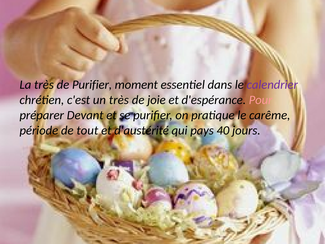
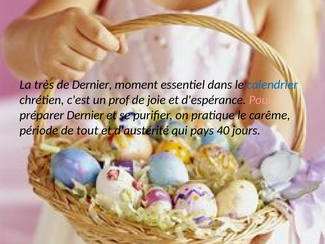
de Purifier: Purifier -> Dernier
calendrier colour: purple -> blue
un très: très -> prof
préparer Devant: Devant -> Dernier
